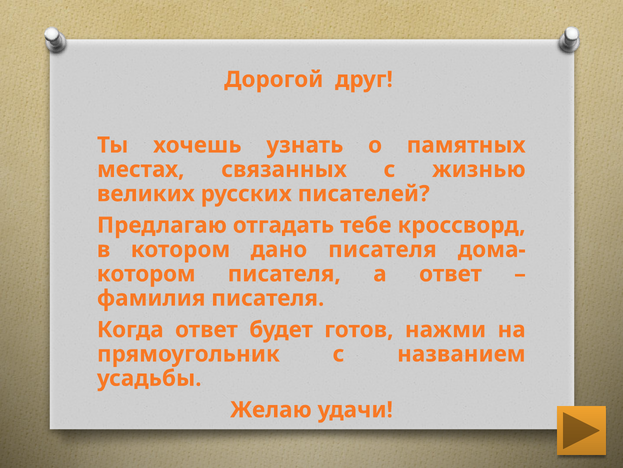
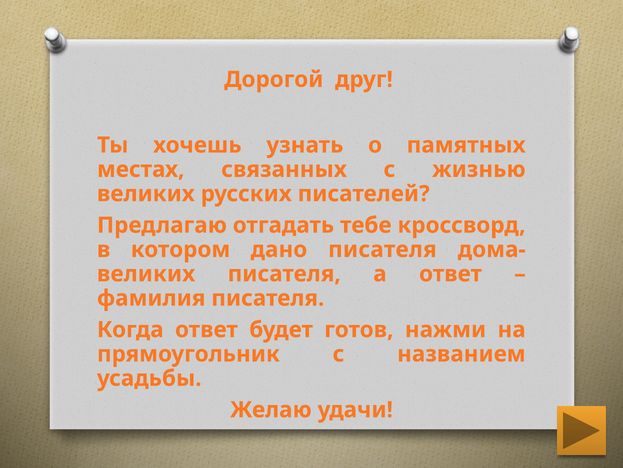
котором at (146, 273): котором -> великих
